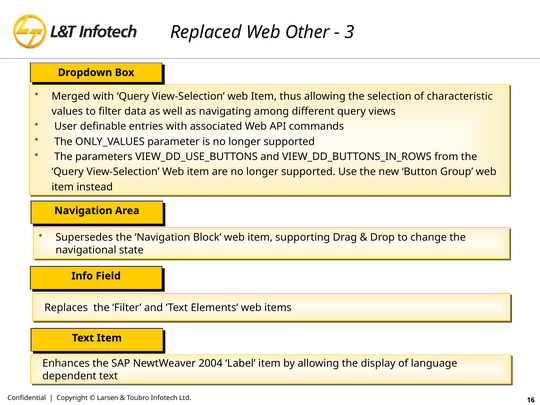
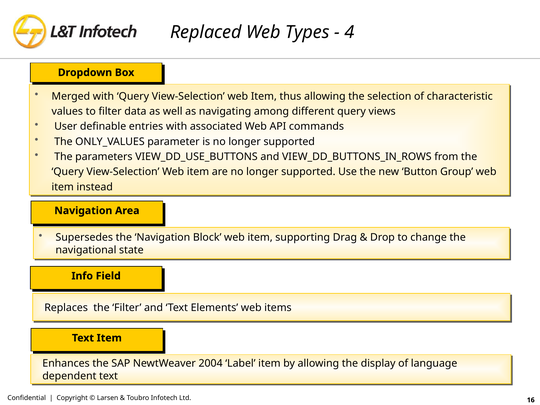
Other: Other -> Types
3: 3 -> 4
